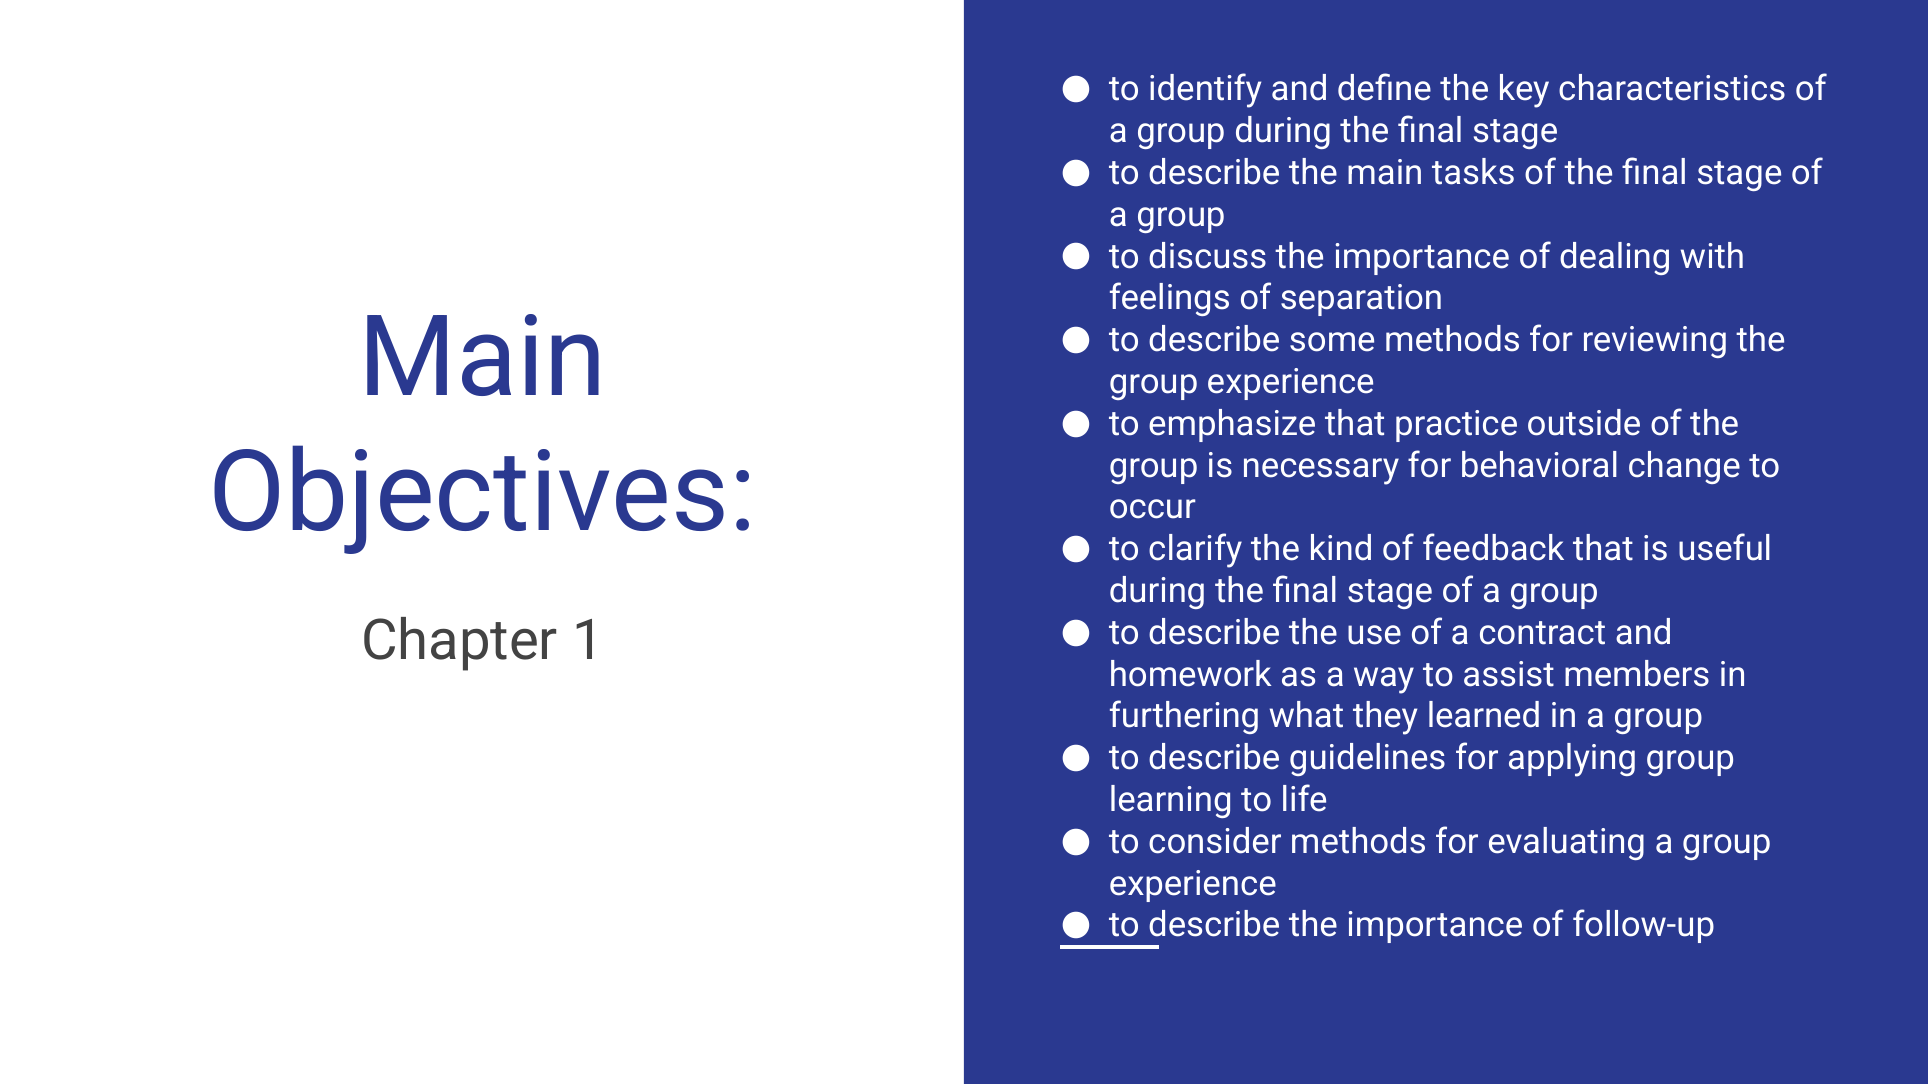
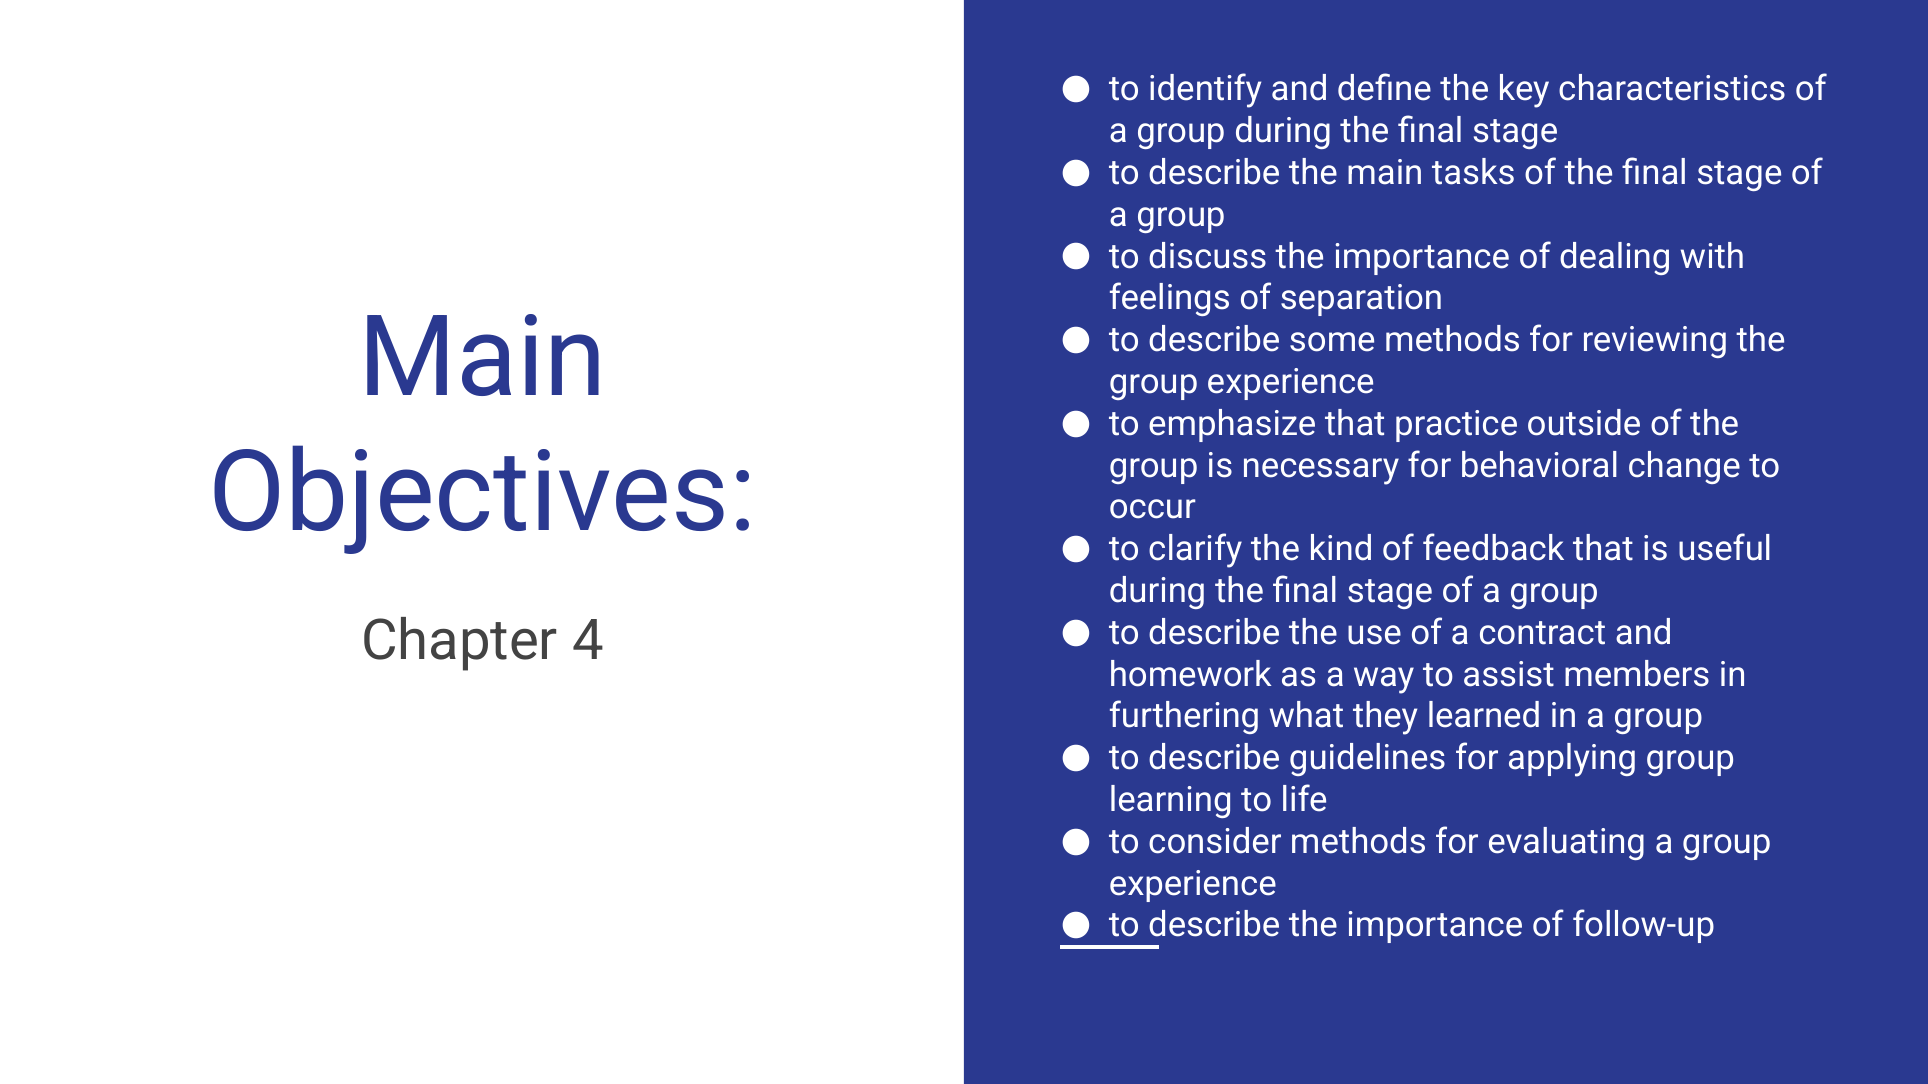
1: 1 -> 4
